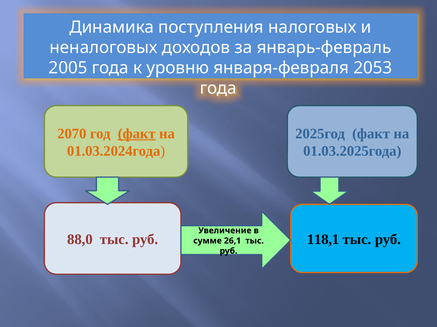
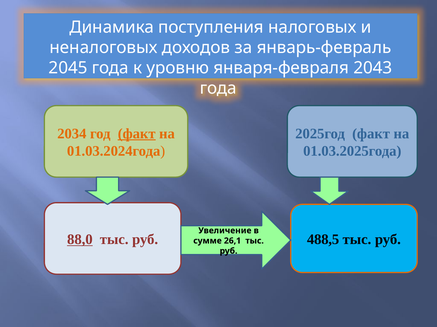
2005: 2005 -> 2045
2053: 2053 -> 2043
2070: 2070 -> 2034
88,0 underline: none -> present
118,1: 118,1 -> 488,5
